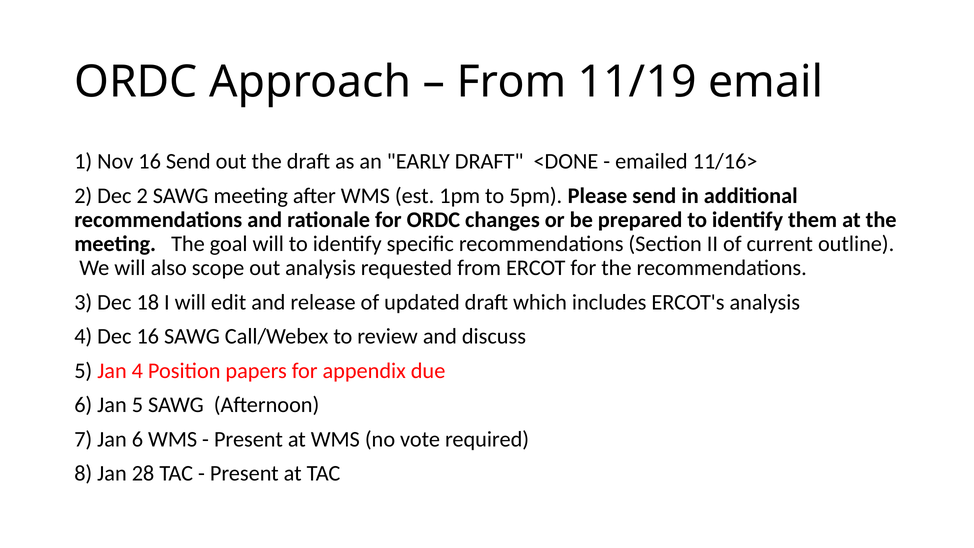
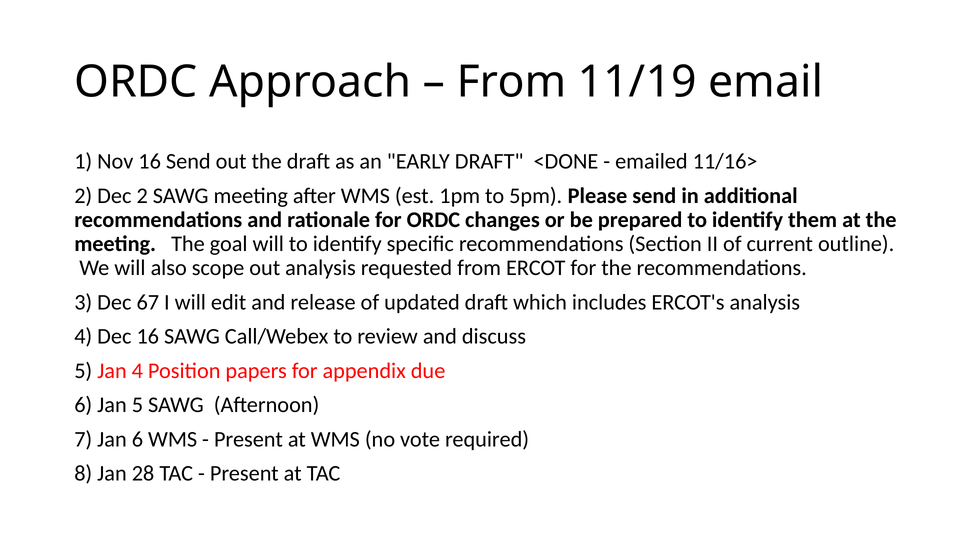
18: 18 -> 67
